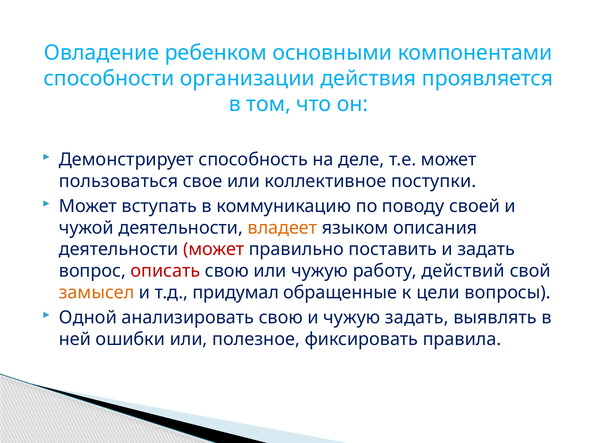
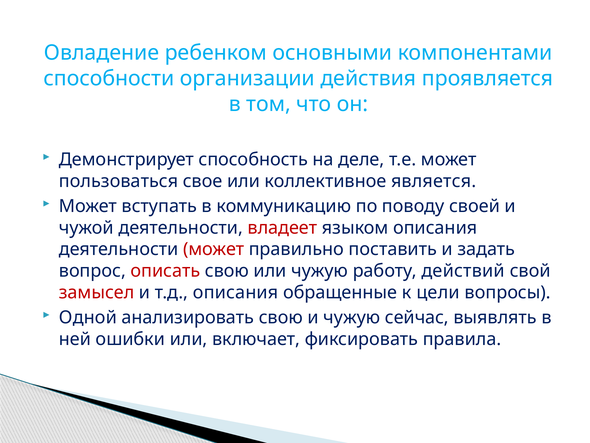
поступки: поступки -> является
владеет colour: orange -> red
замысел colour: orange -> red
т.д придумал: придумал -> описания
чужую задать: задать -> сейчас
полезное: полезное -> включает
